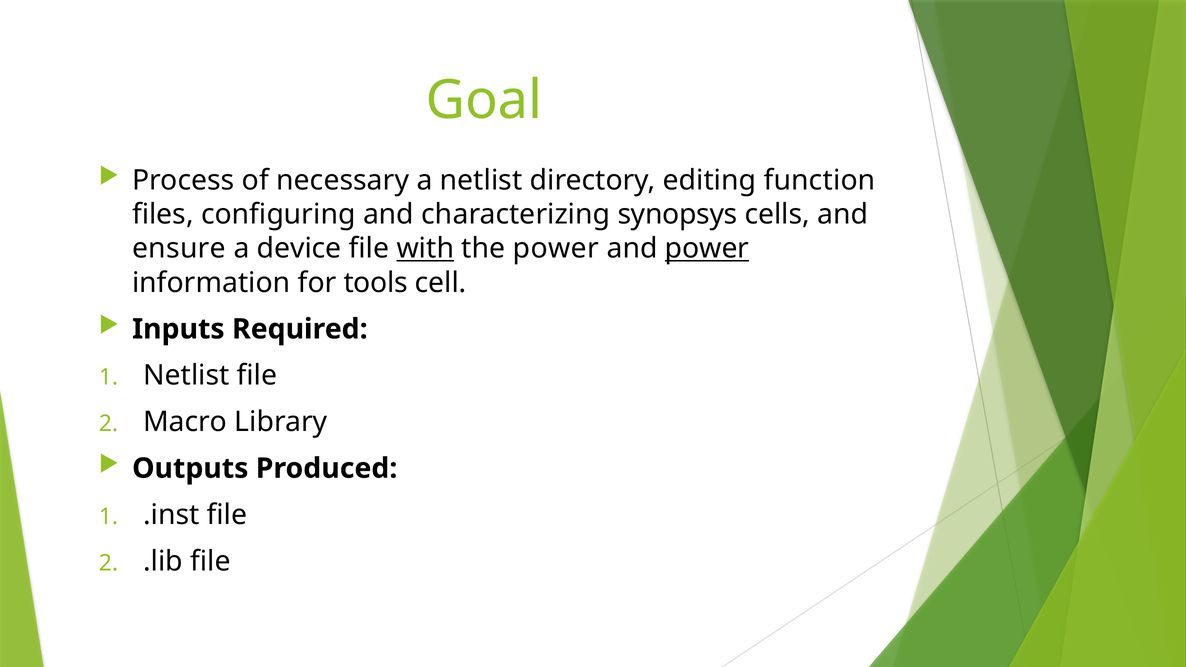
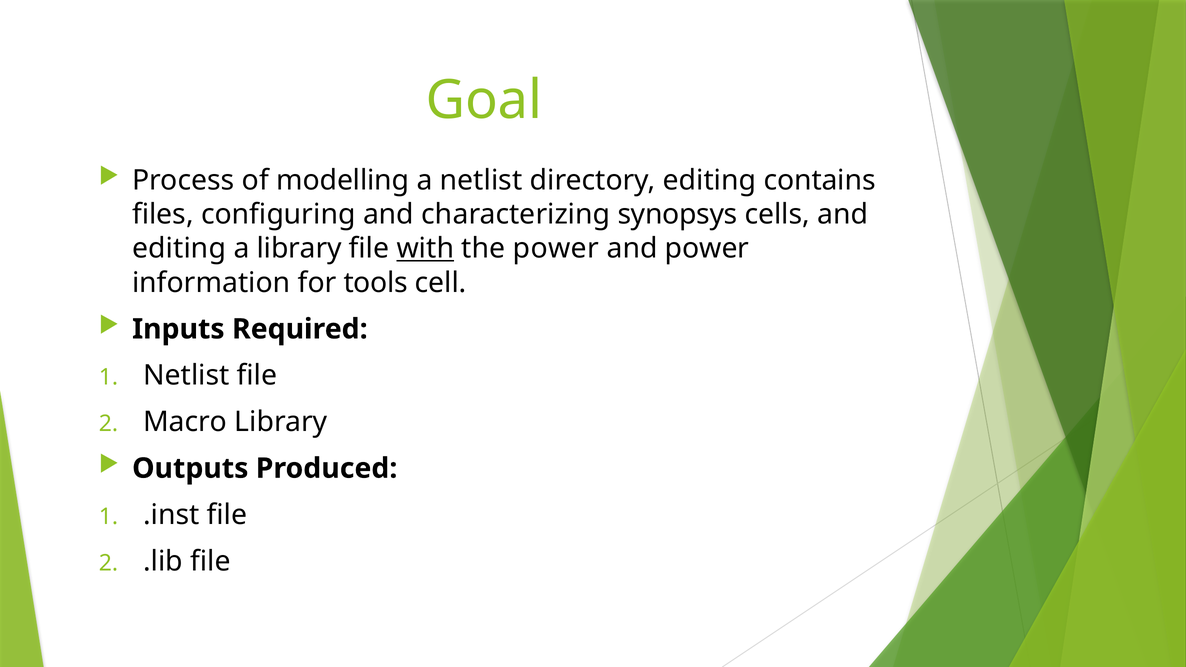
necessary: necessary -> modelling
function: function -> contains
ensure at (179, 249): ensure -> editing
a device: device -> library
power at (707, 249) underline: present -> none
